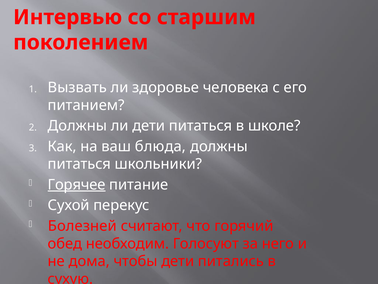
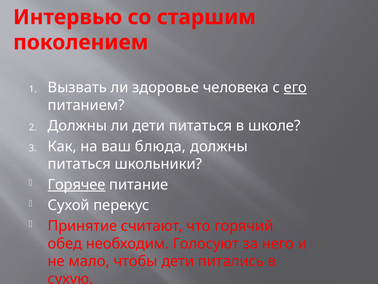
его underline: none -> present
Болезней: Болезней -> Принятие
дома: дома -> мало
